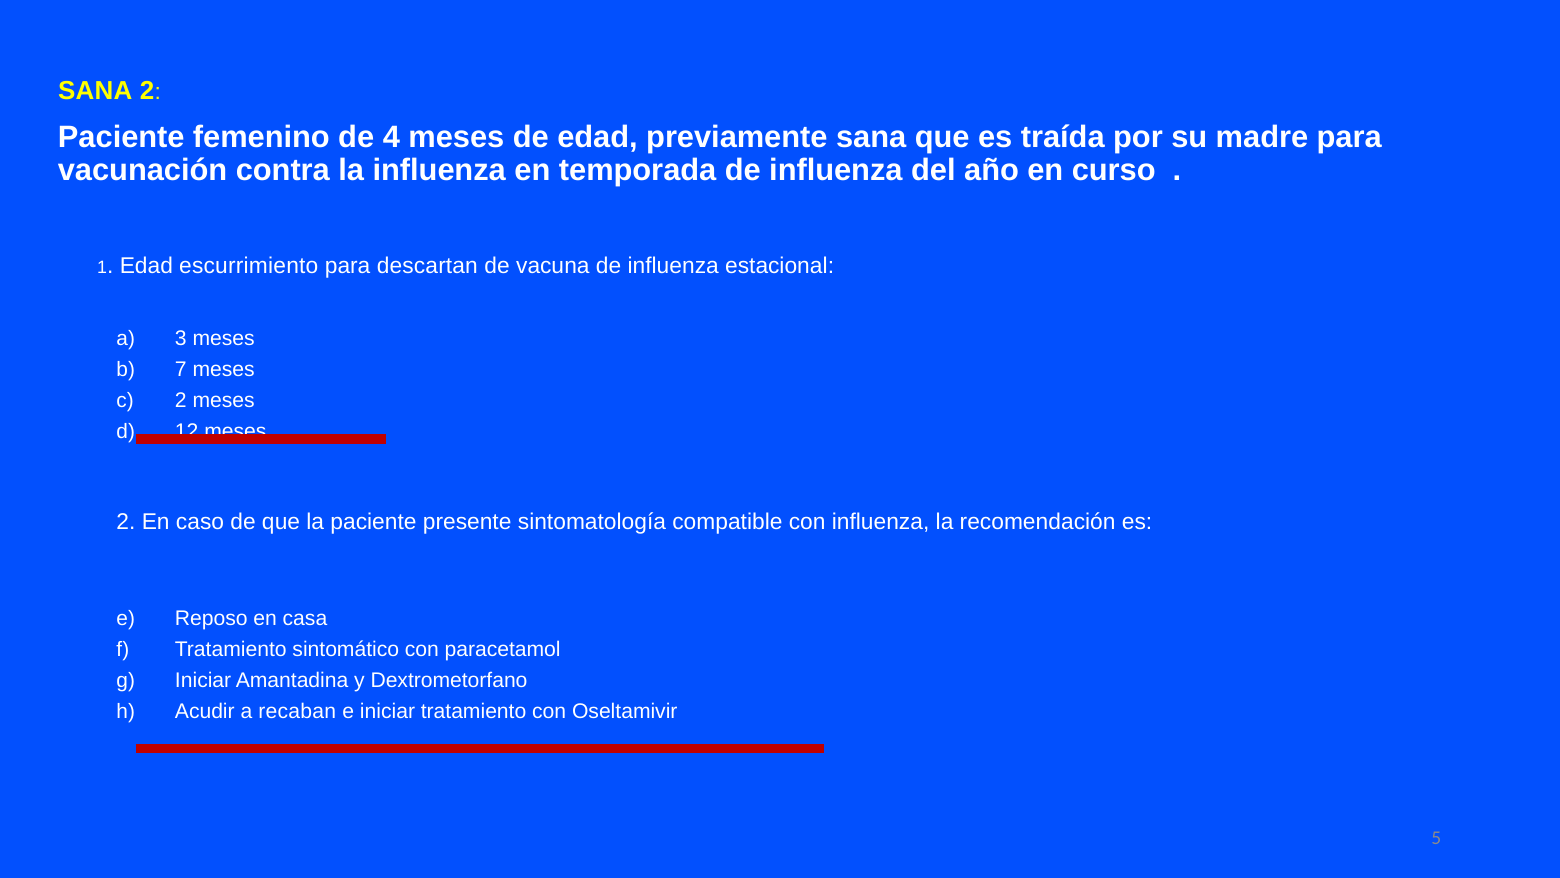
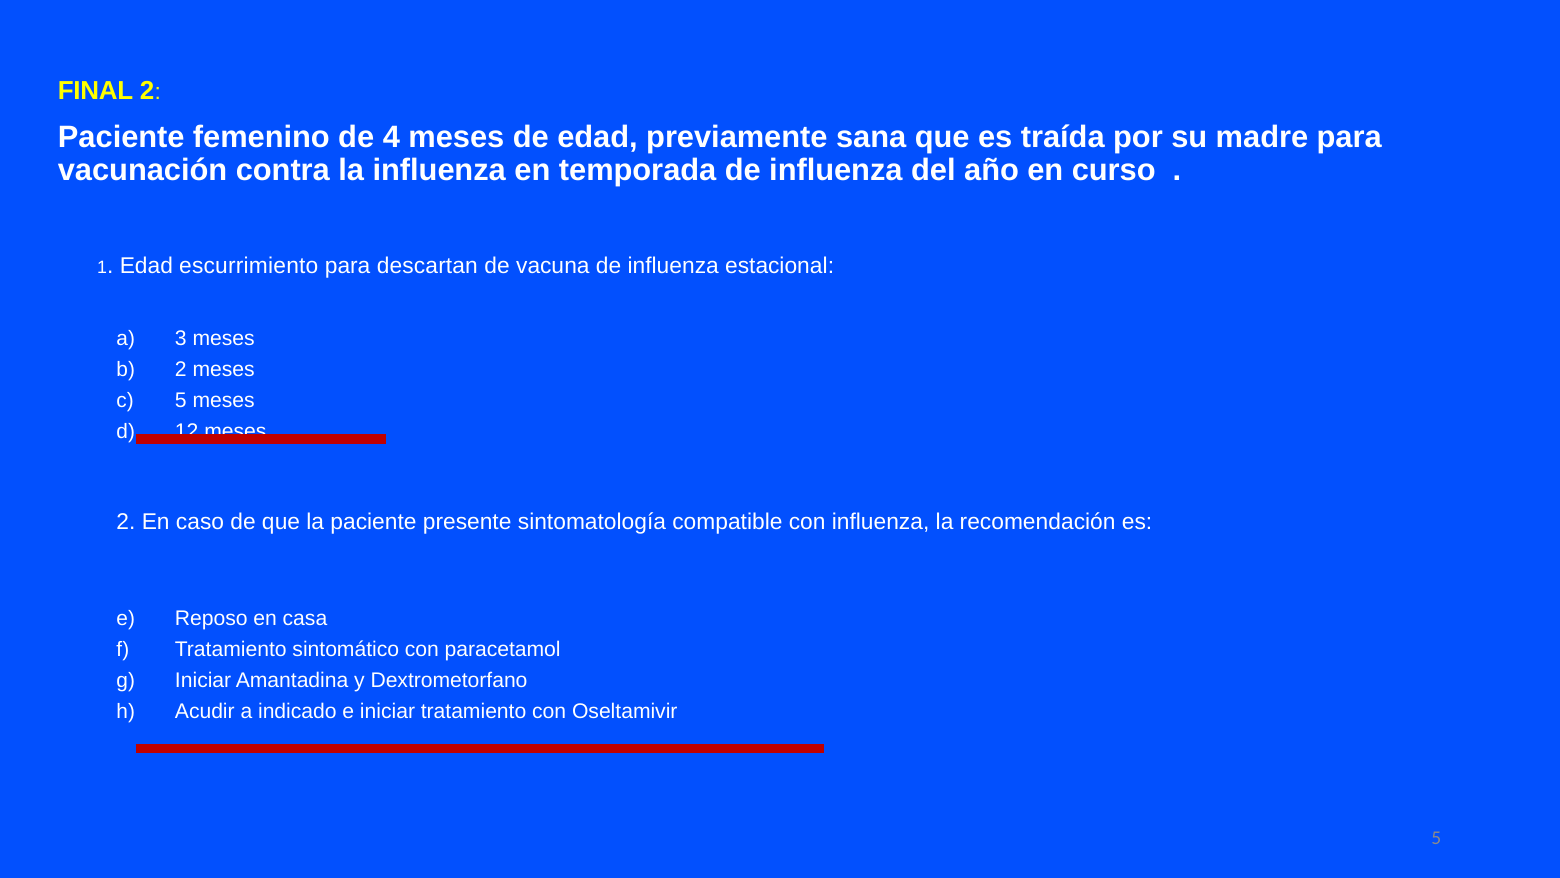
SANA at (95, 90): SANA -> FINAL
7 at (181, 369): 7 -> 2
2 at (181, 400): 2 -> 5
recaban: recaban -> indicado
